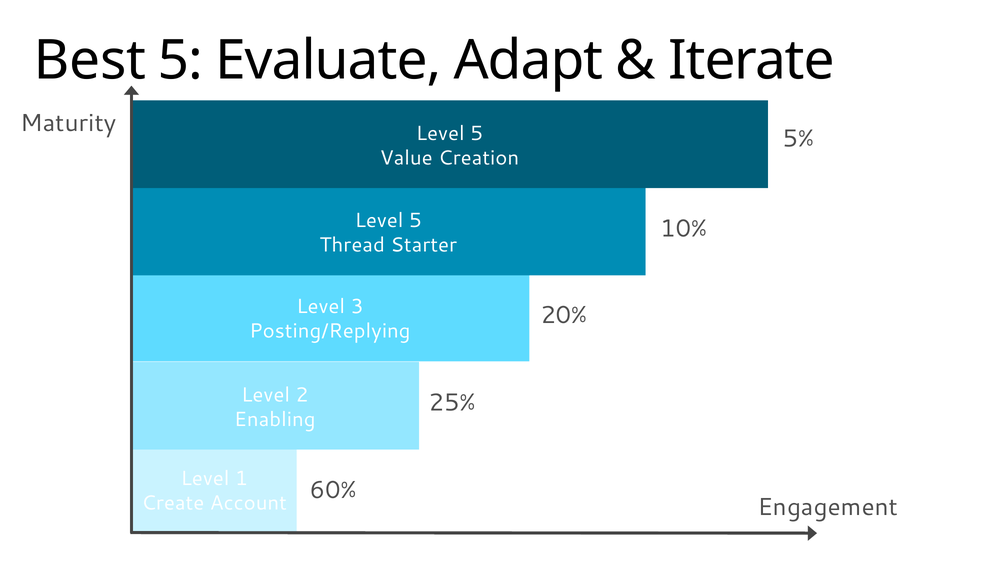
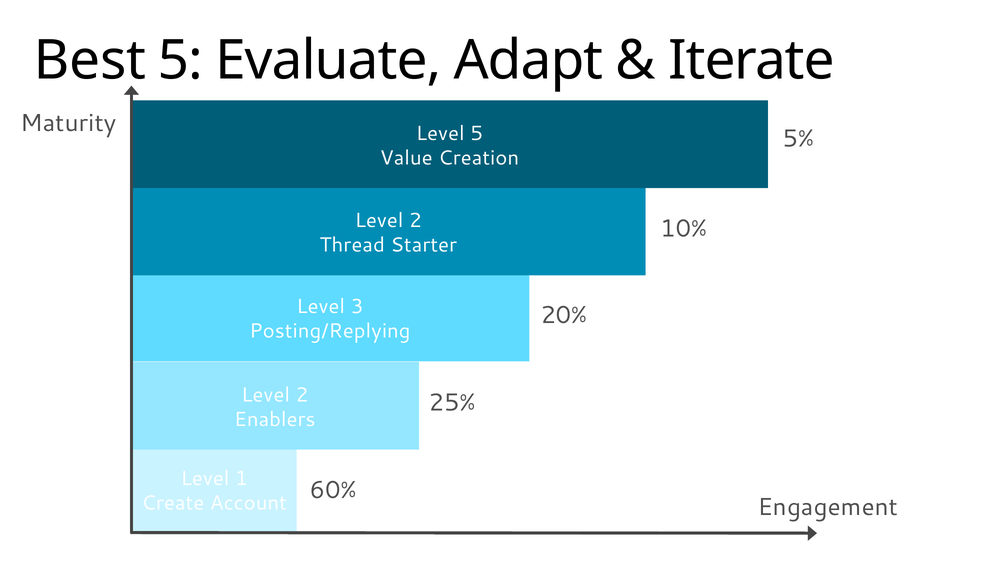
5 at (415, 221): 5 -> 2
Enabling: Enabling -> Enablers
